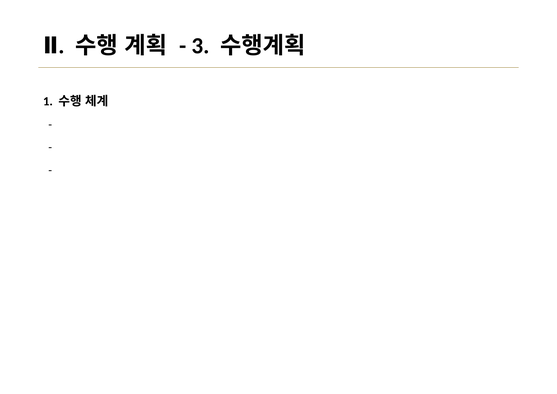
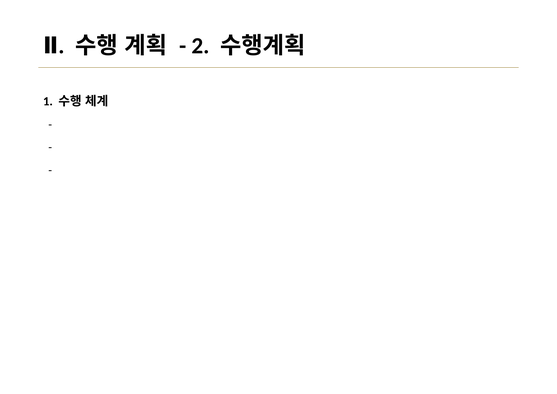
3: 3 -> 2
